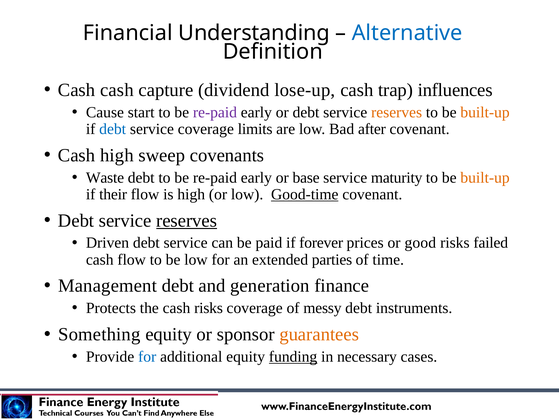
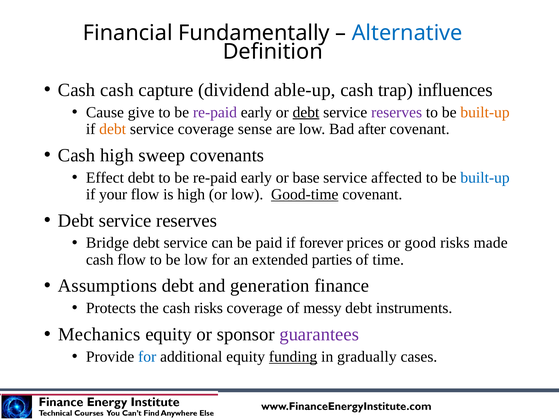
Understanding: Understanding -> Fundamentally
lose-up: lose-up -> able-up
start: start -> give
debt at (306, 112) underline: none -> present
reserves at (397, 112) colour: orange -> purple
debt at (113, 129) colour: blue -> orange
limits: limits -> sense
Waste: Waste -> Effect
maturity: maturity -> affected
built-up at (485, 178) colour: orange -> blue
their: their -> your
reserves at (187, 221) underline: present -> none
Driven: Driven -> Bridge
failed: failed -> made
Management: Management -> Assumptions
Something: Something -> Mechanics
guarantees colour: orange -> purple
necessary: necessary -> gradually
